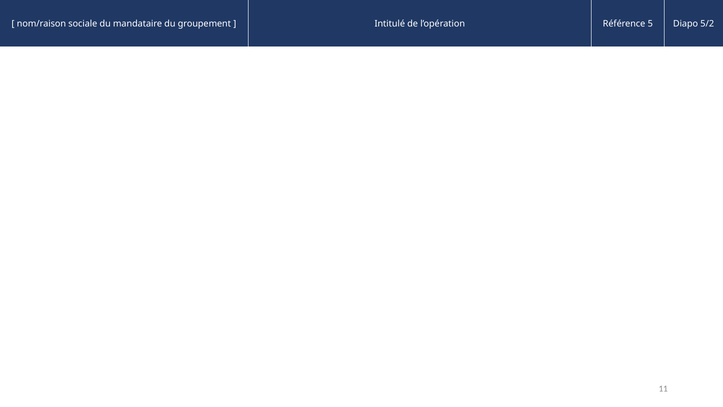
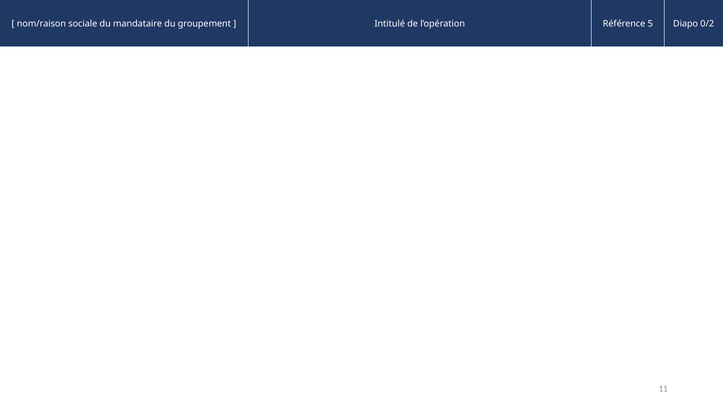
5/2: 5/2 -> 0/2
